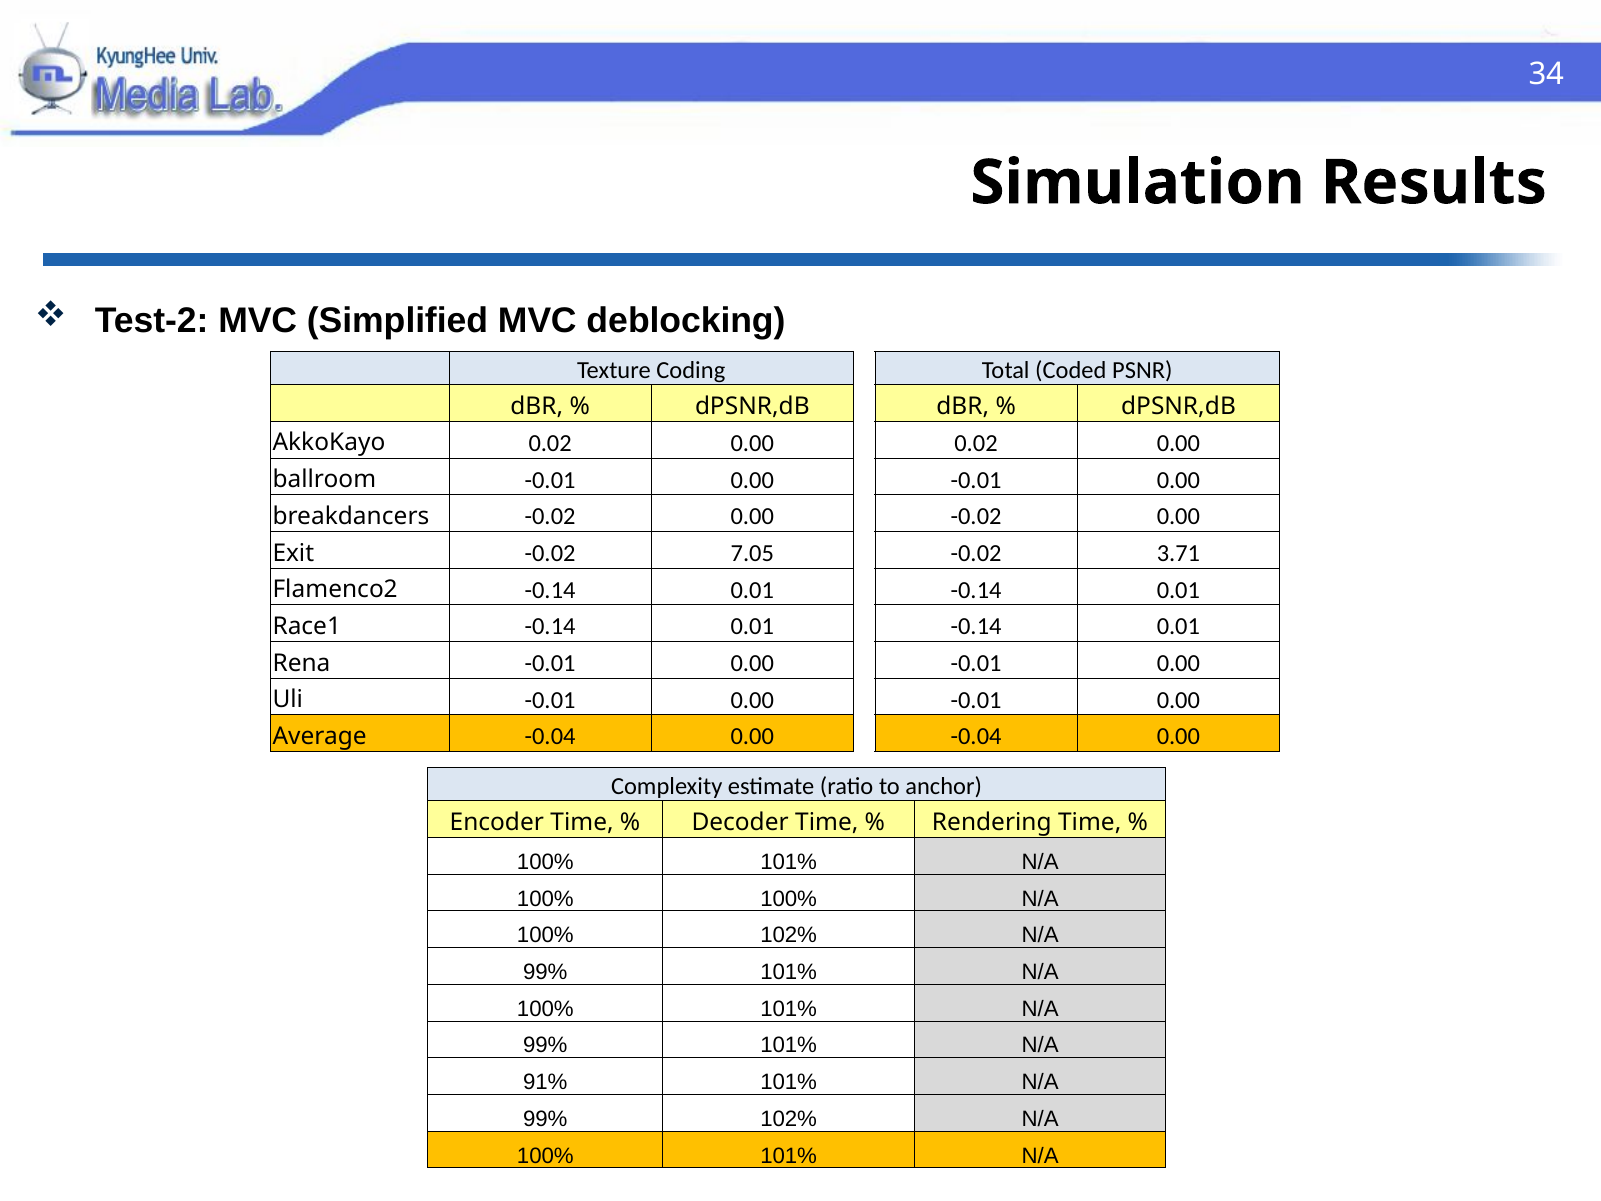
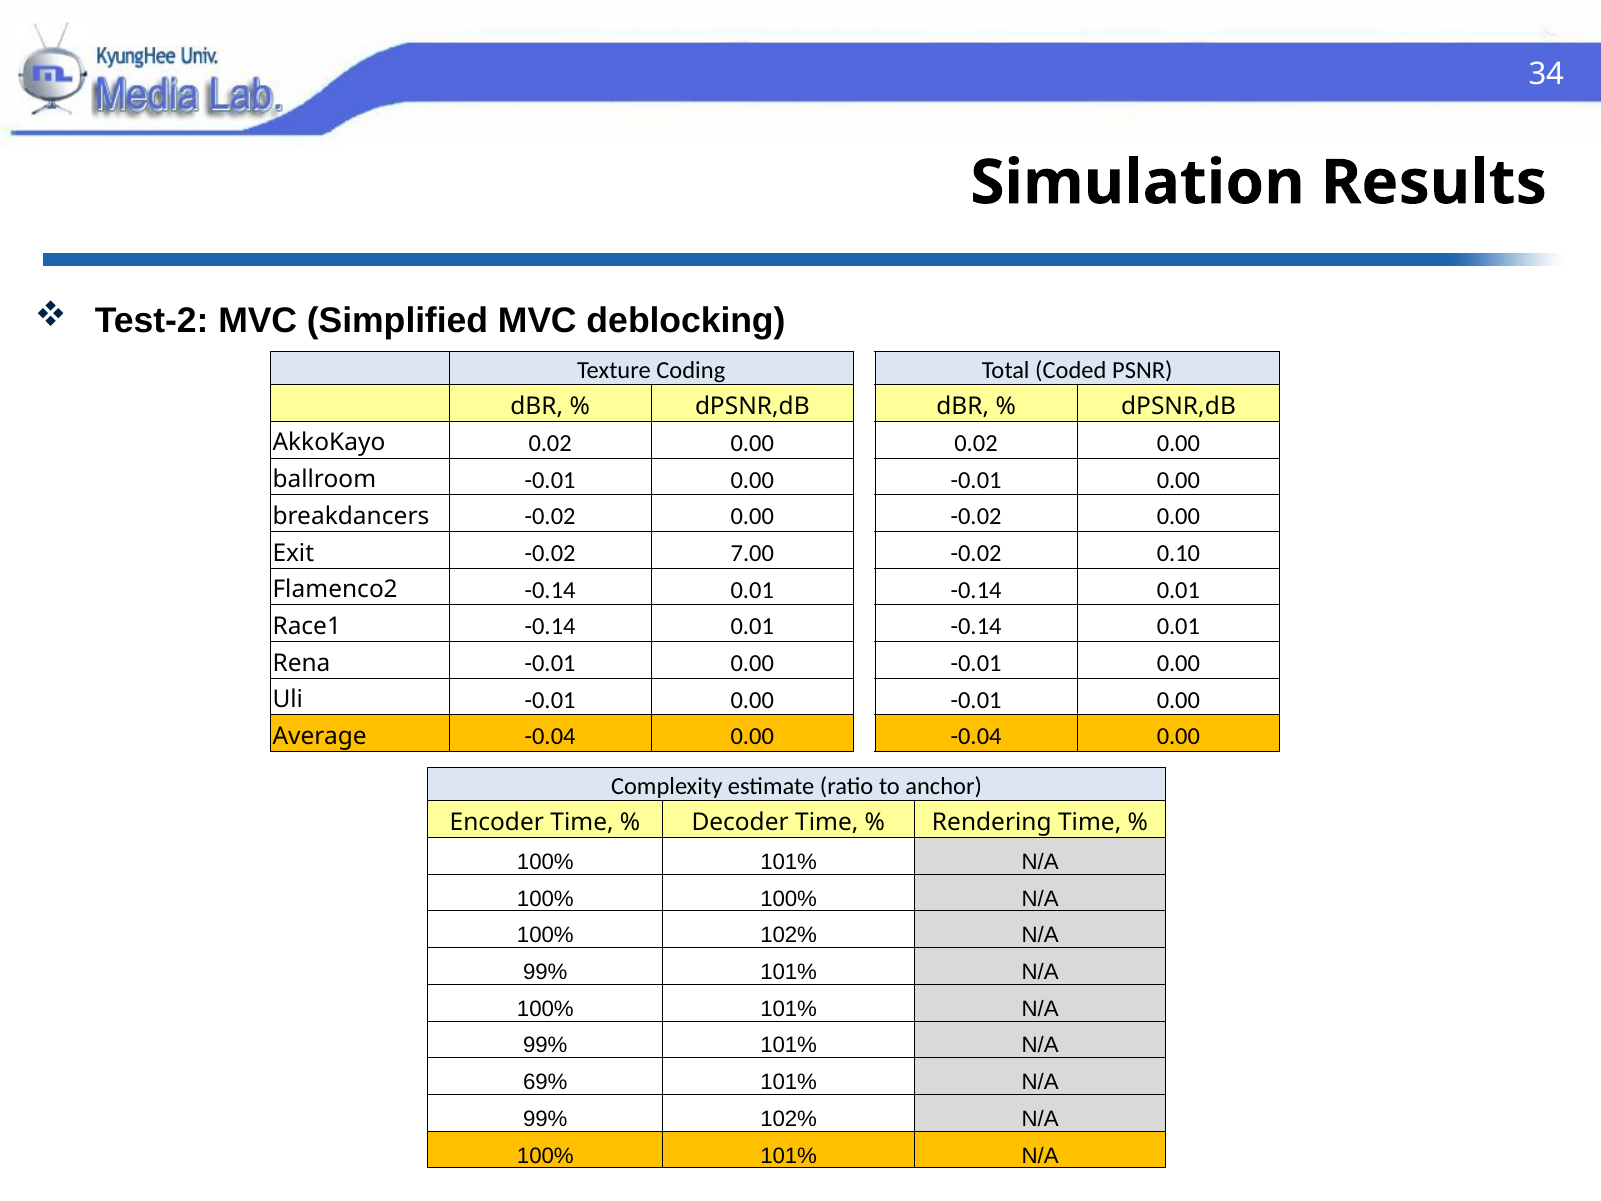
3.71: 3.71 -> 0.10
7.05: 7.05 -> 7.00
91%: 91% -> 69%
